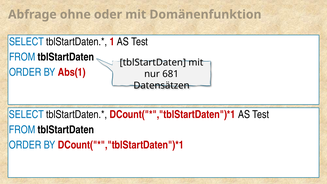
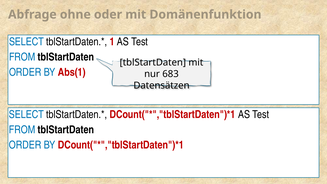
681: 681 -> 683
